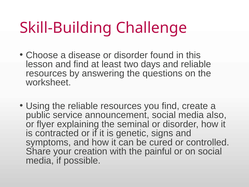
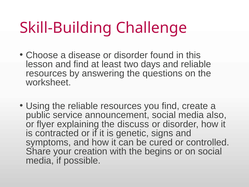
seminal: seminal -> discuss
painful: painful -> begins
